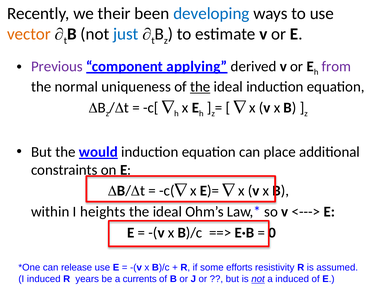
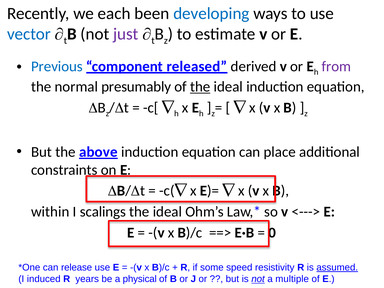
their: their -> each
vector colour: orange -> blue
just colour: blue -> purple
Previous colour: purple -> blue
applying: applying -> released
uniqueness: uniqueness -> presumably
would: would -> above
heights: heights -> scalings
efforts: efforts -> speed
assumed underline: none -> present
currents: currents -> physical
a induced: induced -> multiple
